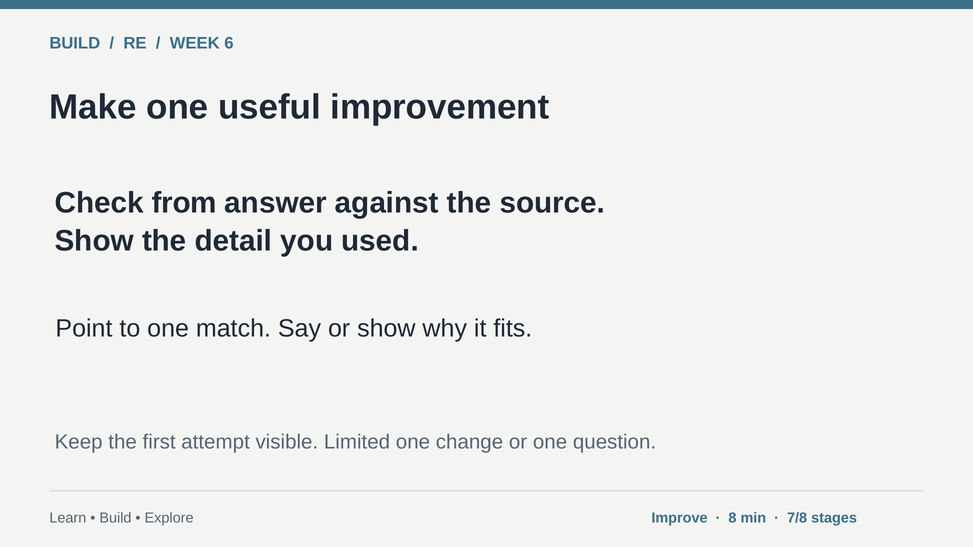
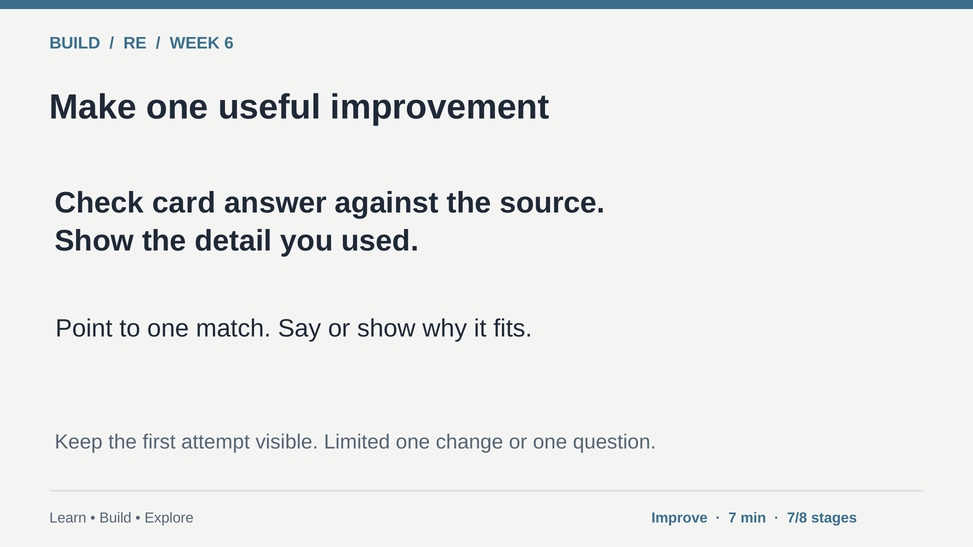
from: from -> card
8: 8 -> 7
